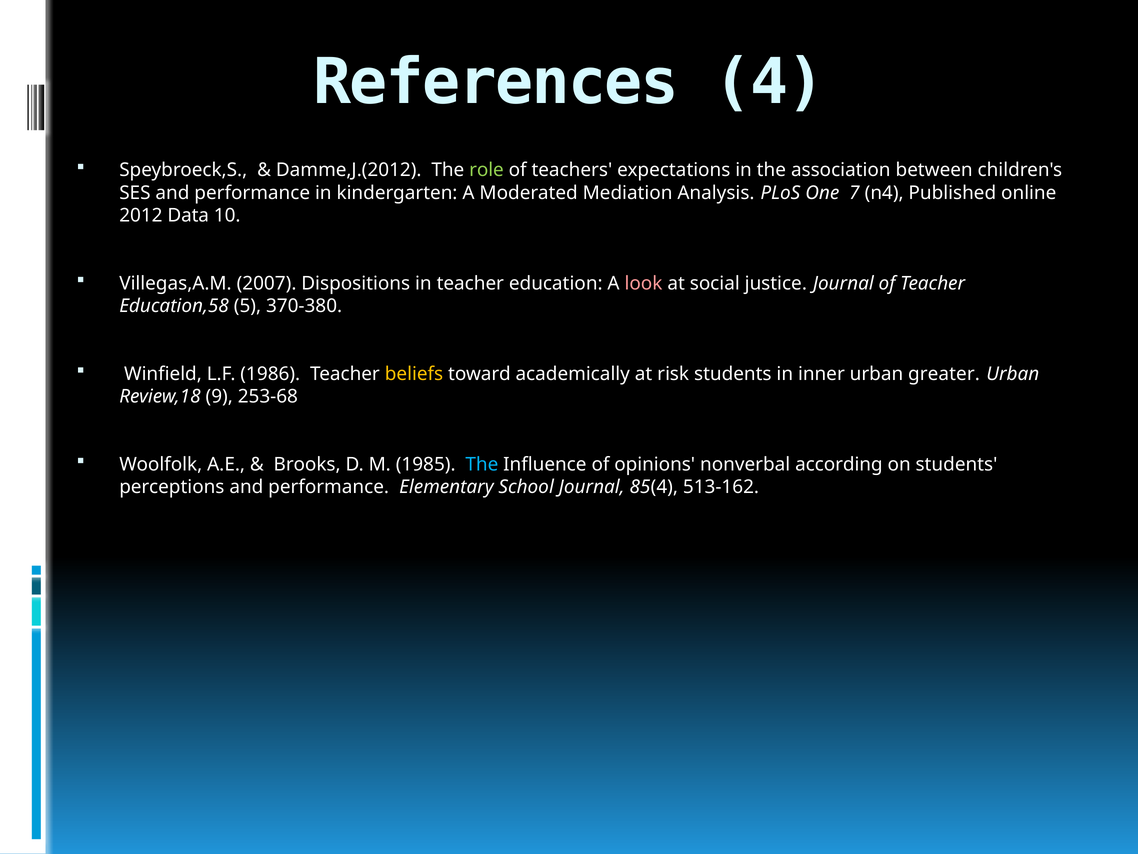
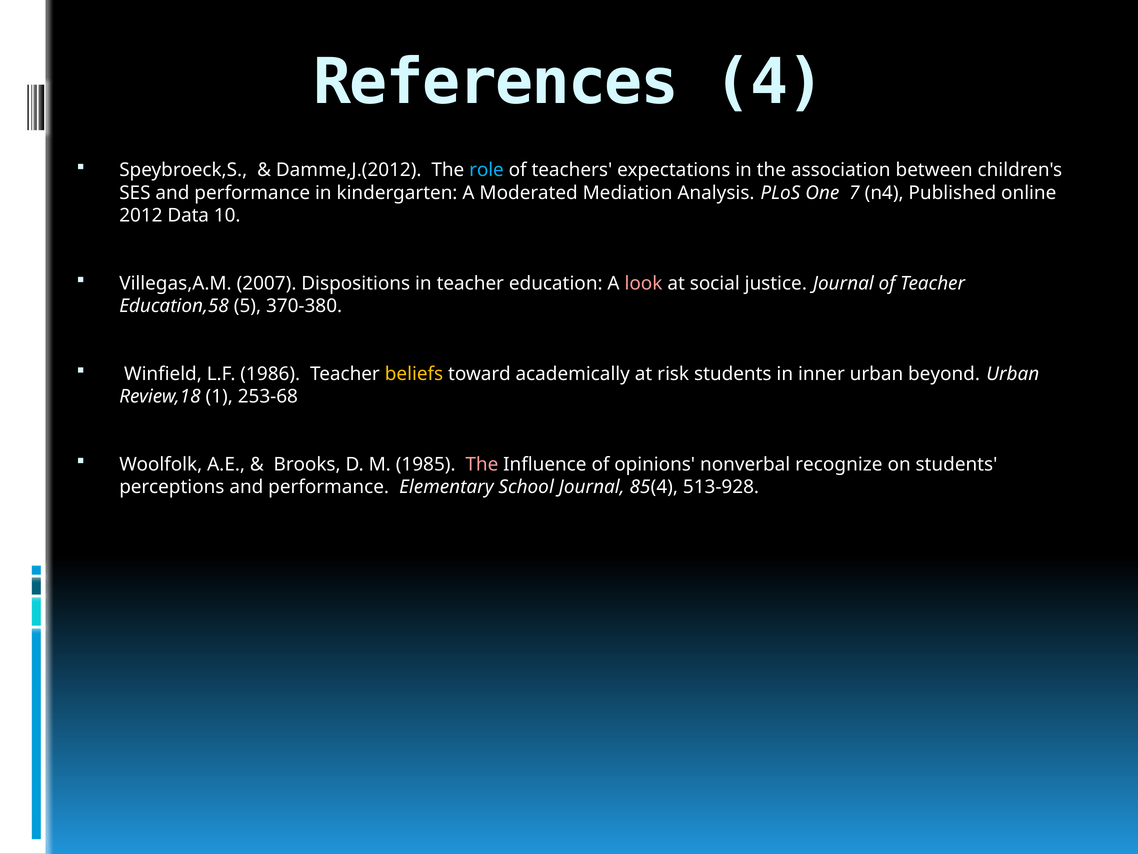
role colour: light green -> light blue
greater: greater -> beyond
9: 9 -> 1
The at (482, 464) colour: light blue -> pink
according: according -> recognize
513-162: 513-162 -> 513-928
